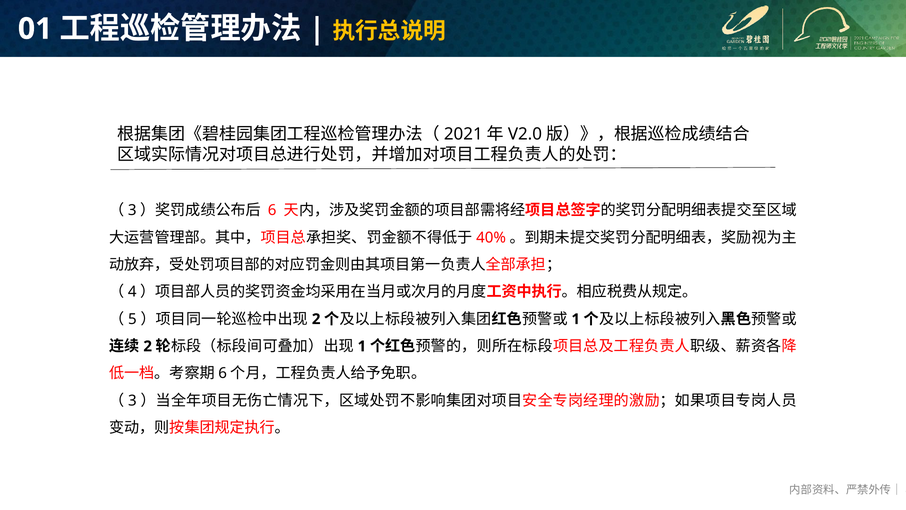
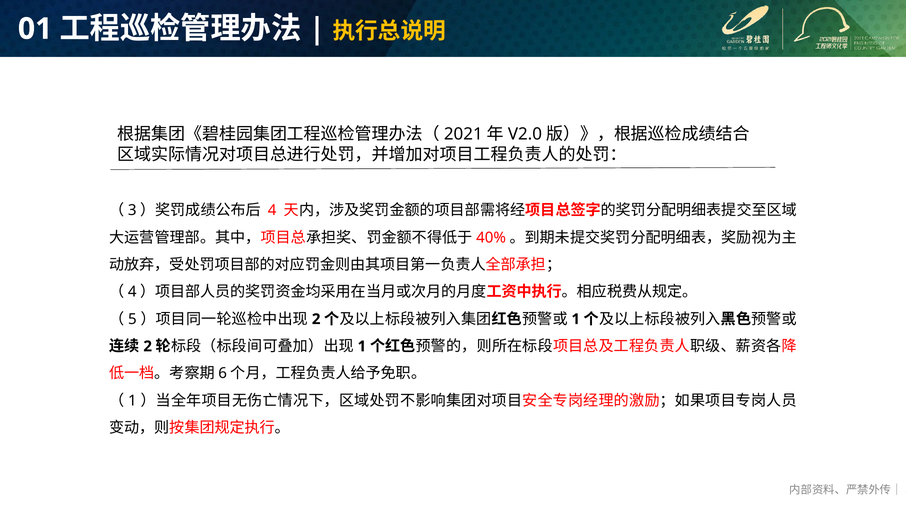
6: 6 -> 4
3 at (132, 400): 3 -> 1
